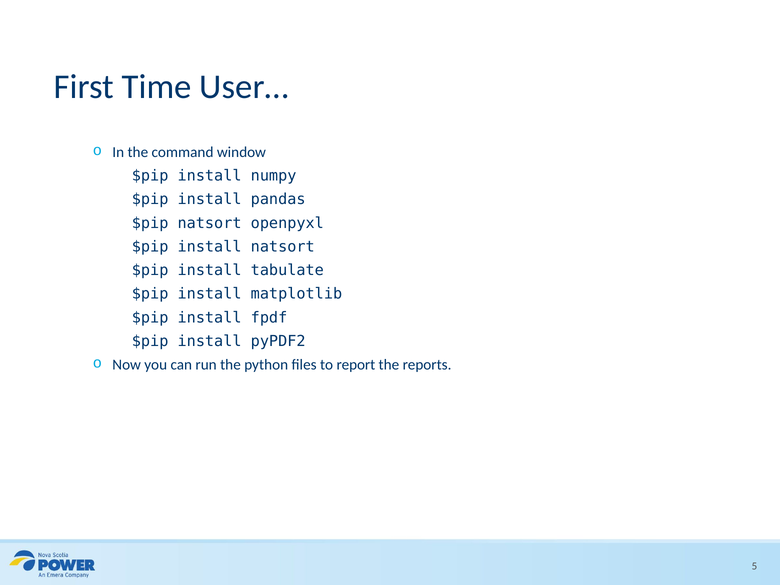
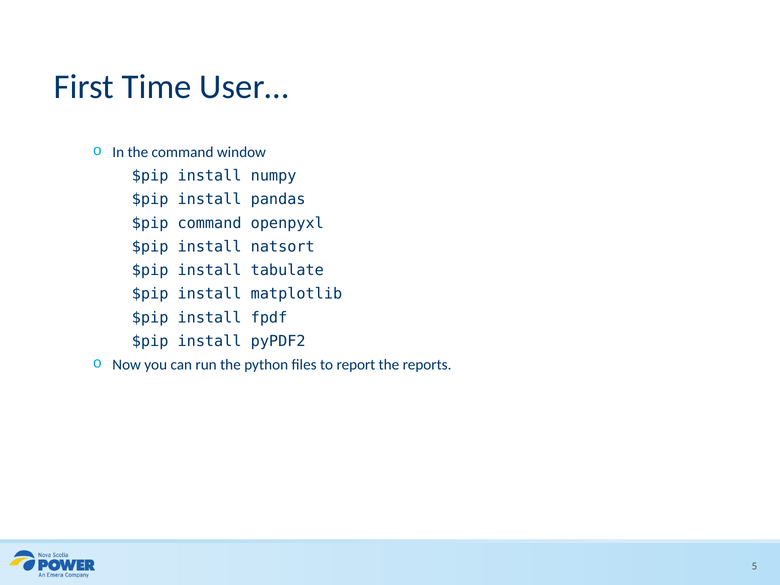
$pip natsort: natsort -> command
